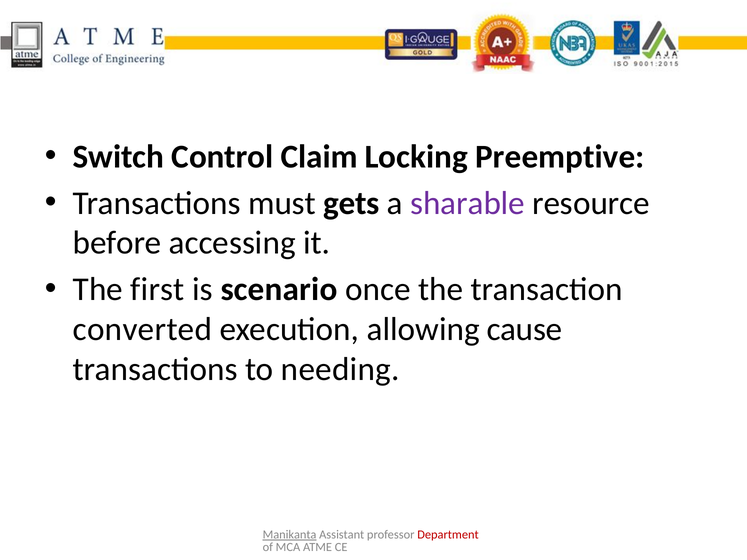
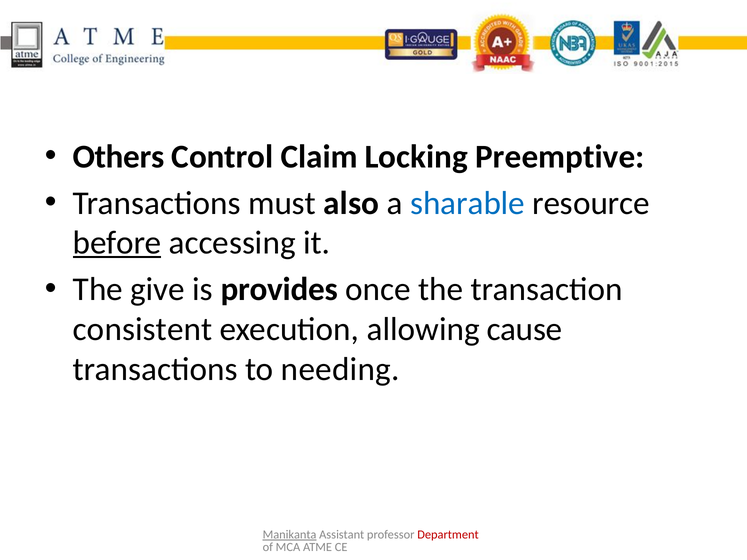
Switch: Switch -> Others
gets: gets -> also
sharable colour: purple -> blue
before underline: none -> present
first: first -> give
scenario: scenario -> provides
converted: converted -> consistent
